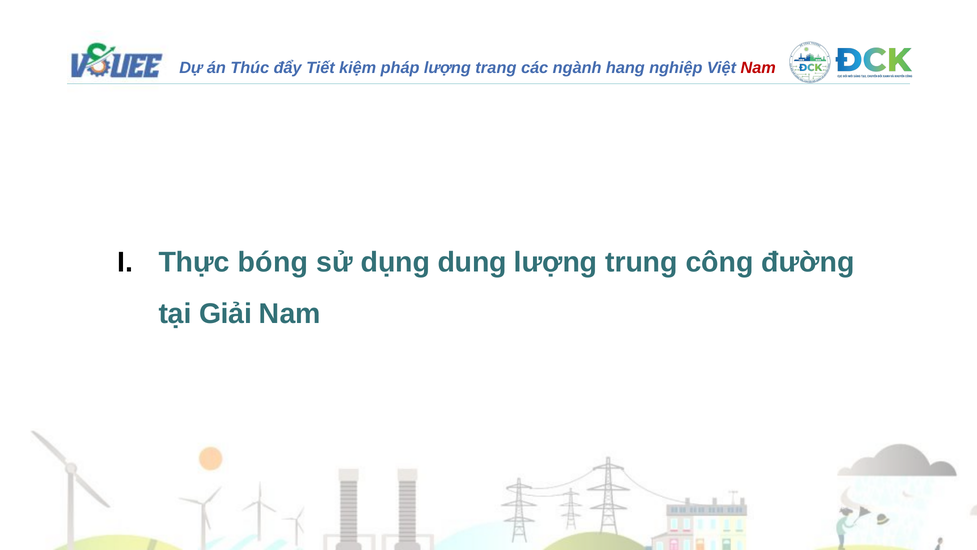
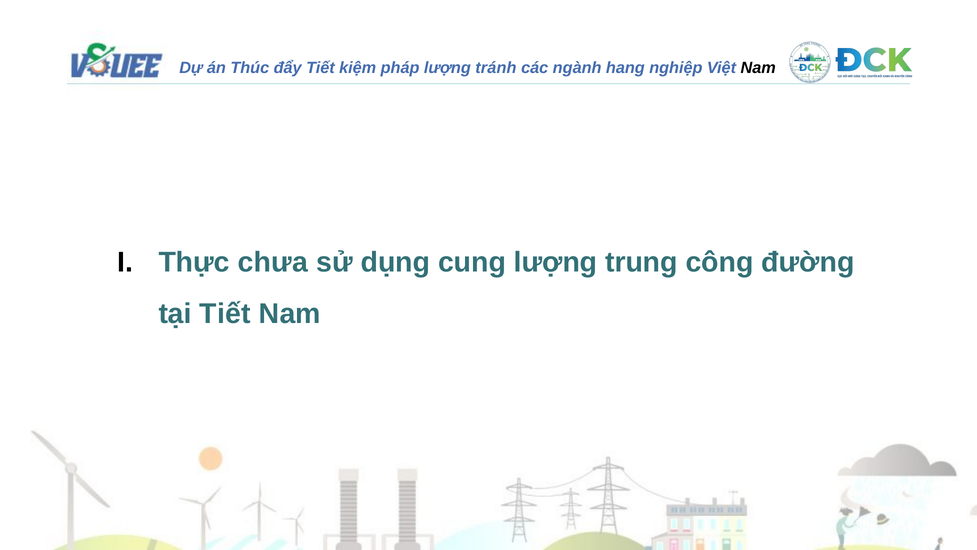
trang: trang -> tránh
Nam at (758, 68) colour: red -> black
bóng: bóng -> chưa
dung: dung -> cung
tại Giải: Giải -> Tiết
